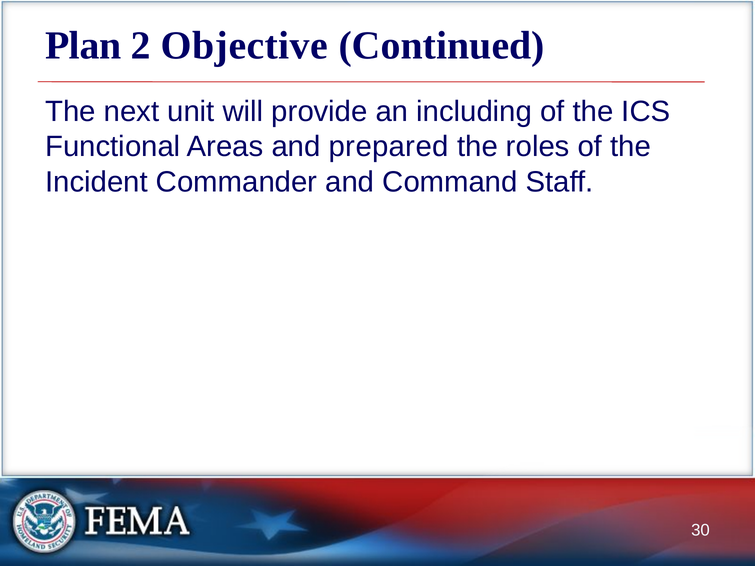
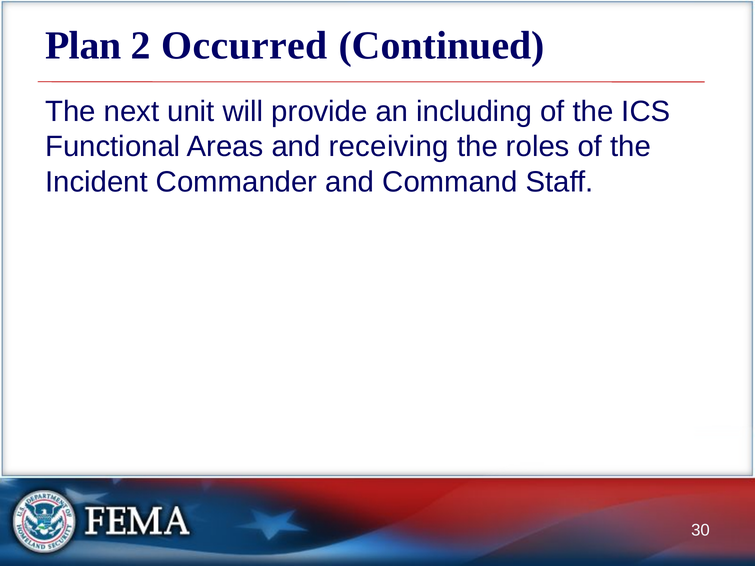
Objective: Objective -> Occurred
prepared: prepared -> receiving
